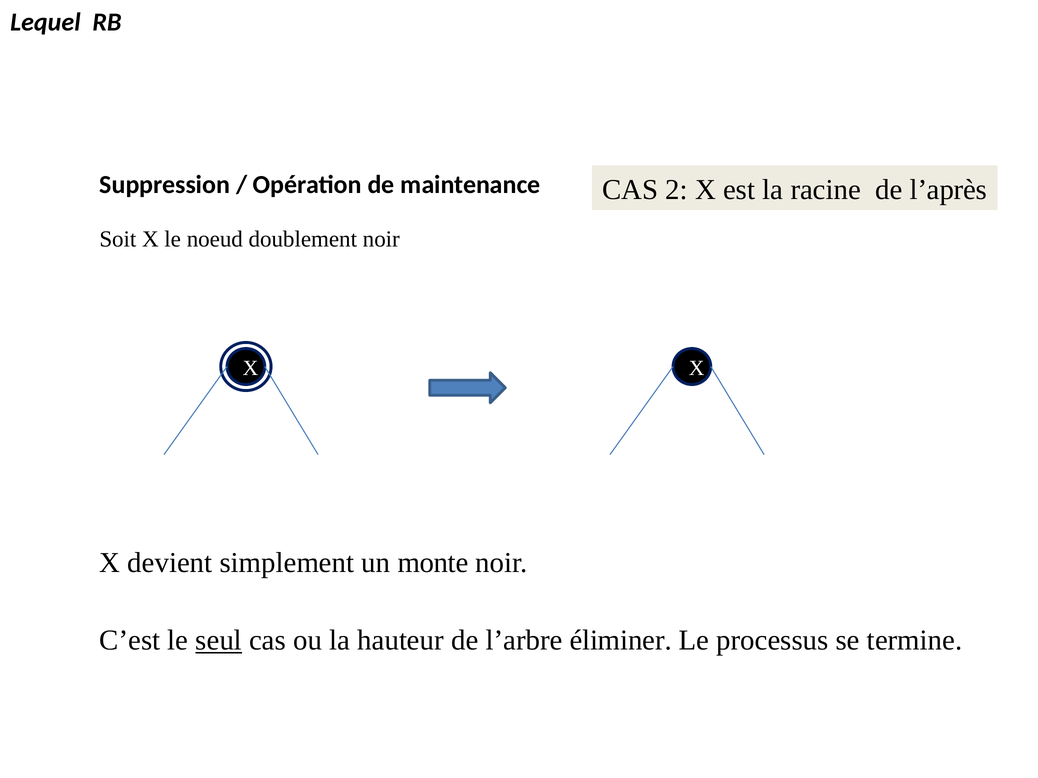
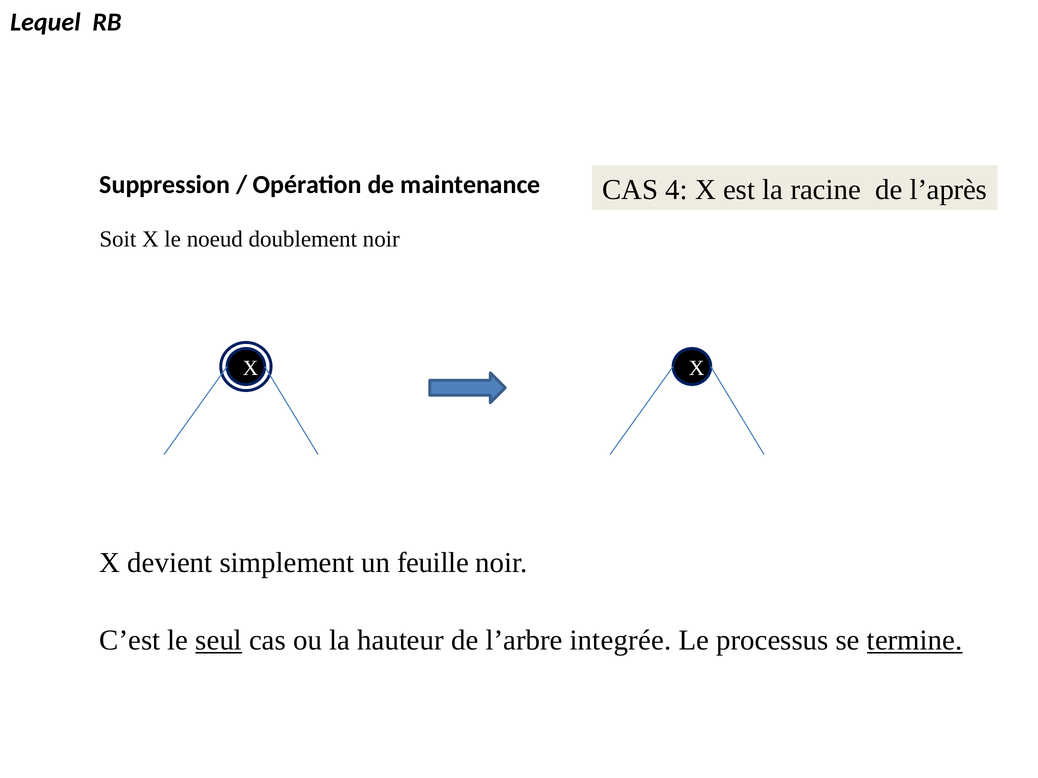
2: 2 -> 4
monte: monte -> feuille
éliminer: éliminer -> integrée
termine underline: none -> present
